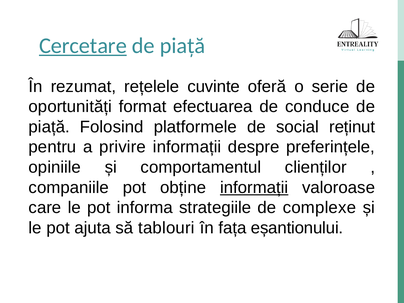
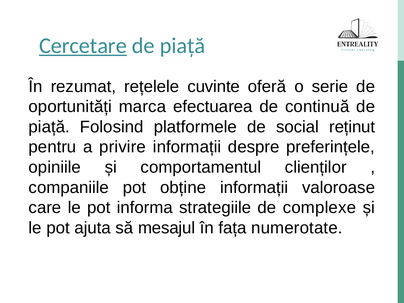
format: format -> marca
conduce: conduce -> continuă
informații at (254, 187) underline: present -> none
tablouri: tablouri -> mesajul
eșantionului: eșantionului -> numerotate
